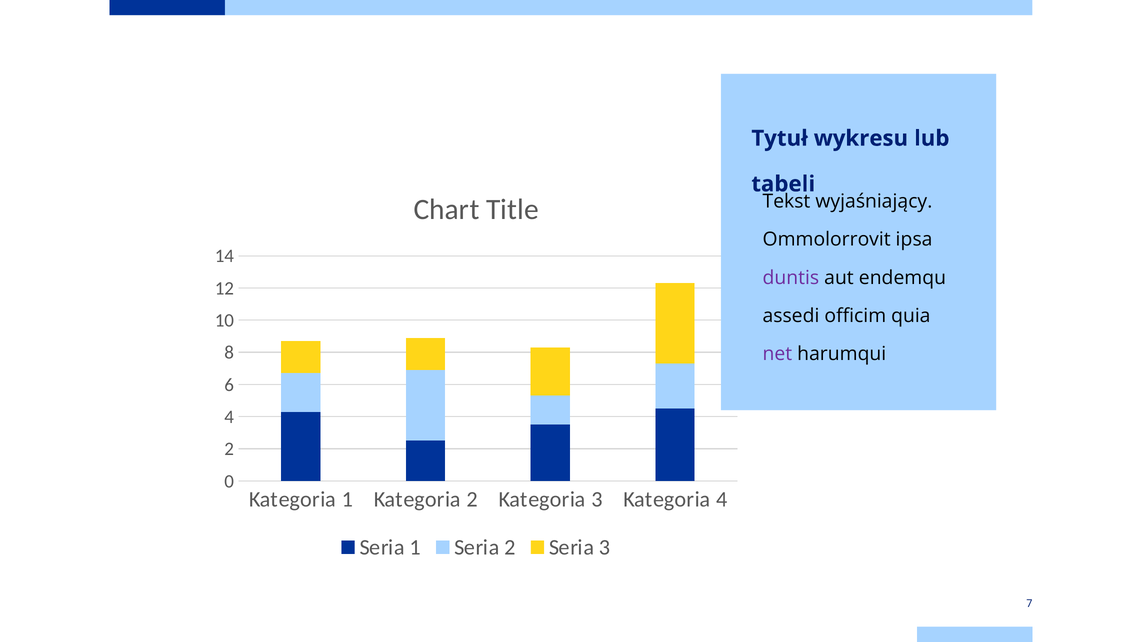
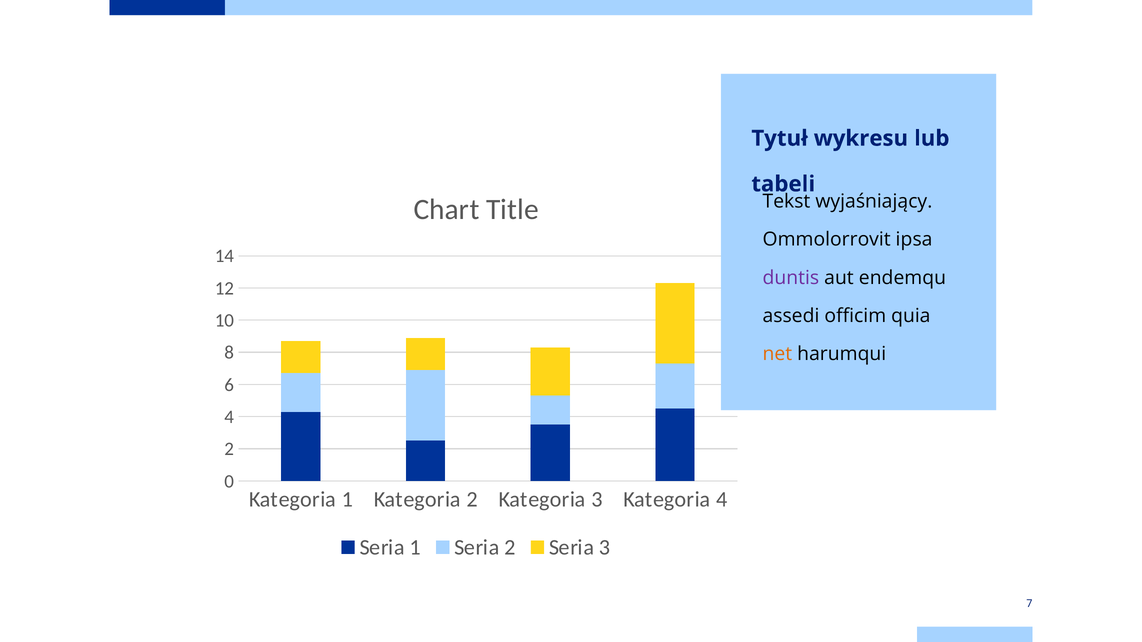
net colour: purple -> orange
